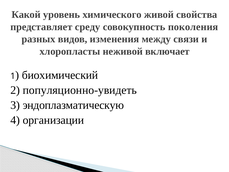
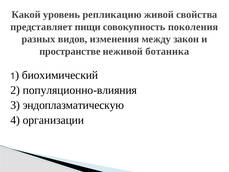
химического: химического -> репликацию
среду: среду -> пищи
связи: связи -> закон
хлоропласты: хлоропласты -> пространстве
включает: включает -> ботаника
популяционно-увидеть: популяционно-увидеть -> популяционно-влияния
